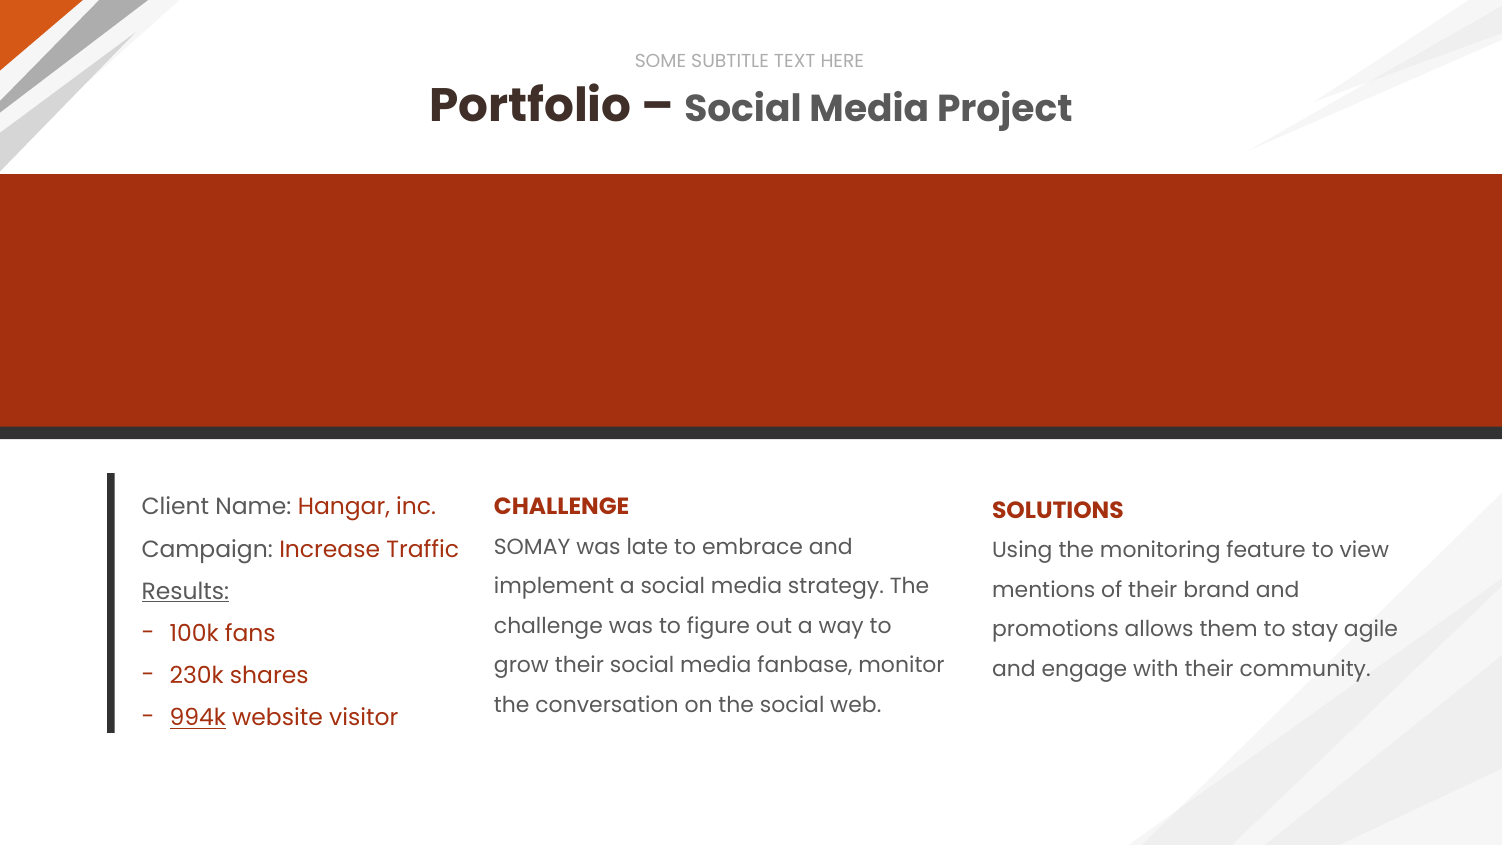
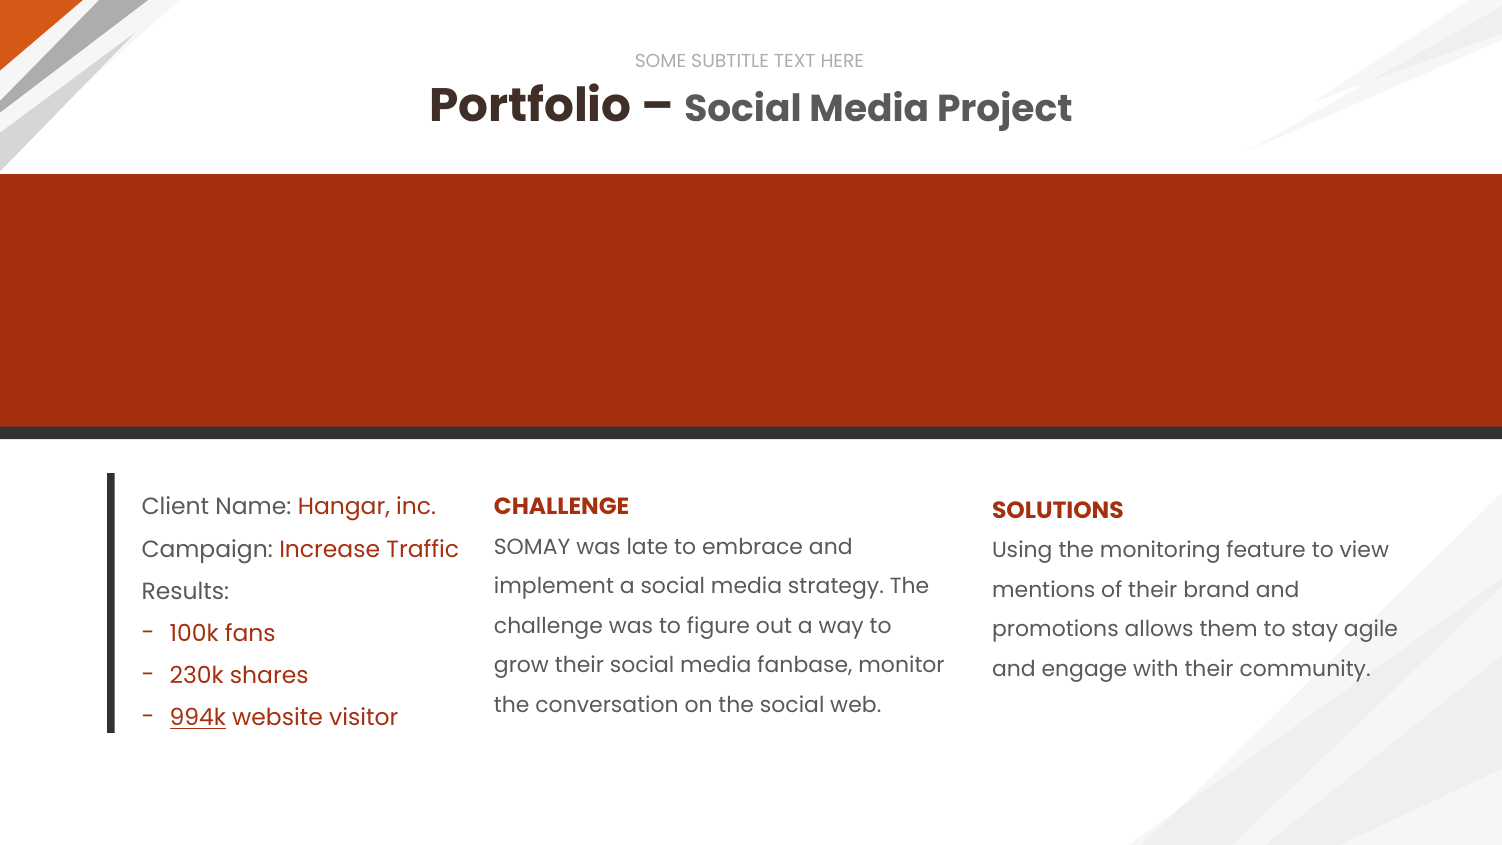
Results underline: present -> none
